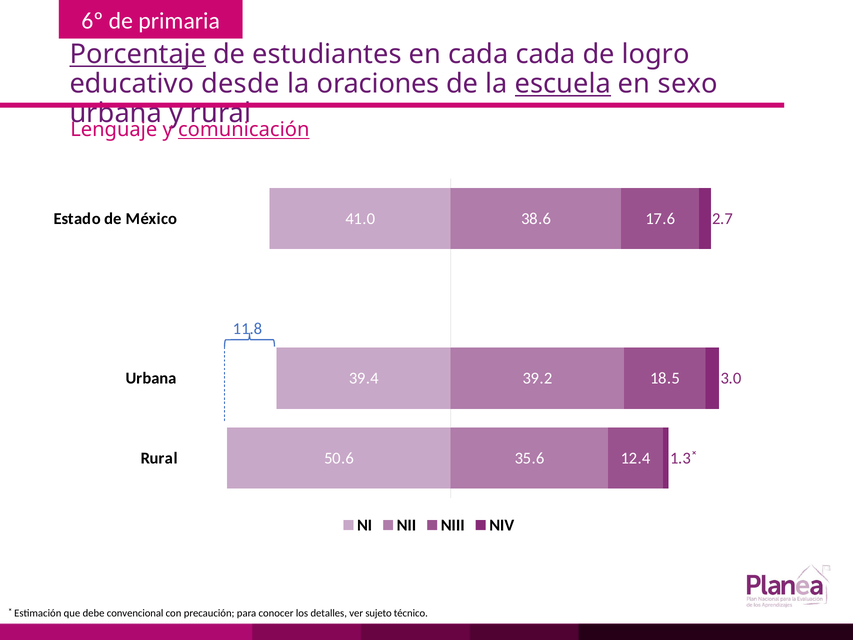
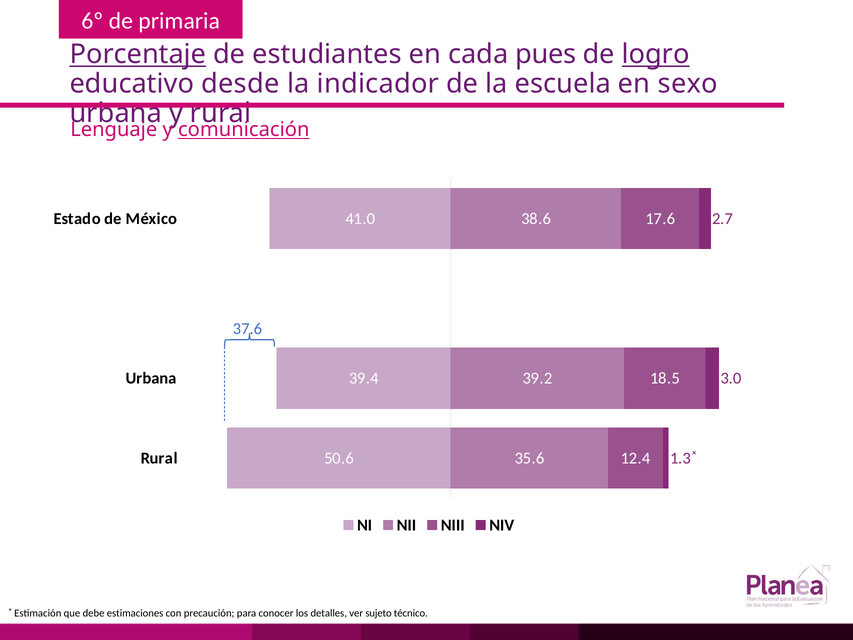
cada cada: cada -> pues
logro underline: none -> present
oraciones: oraciones -> indicador
escuela underline: present -> none
11.8: 11.8 -> 37.6
convencional: convencional -> estimaciones
